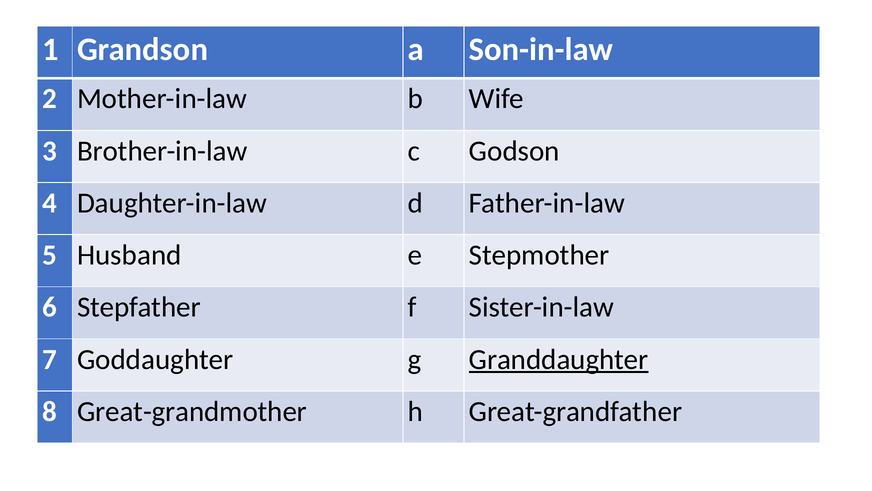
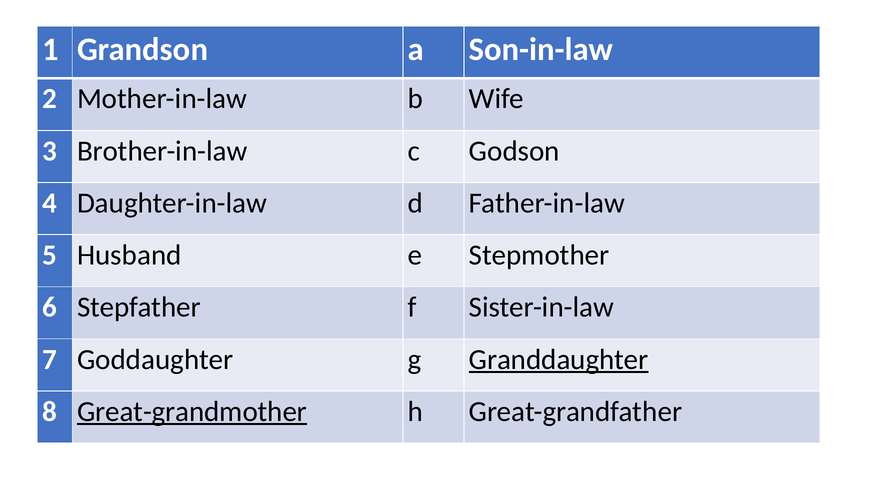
Great-grandmother underline: none -> present
